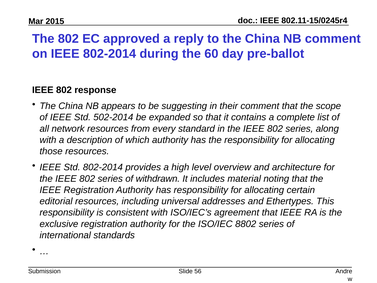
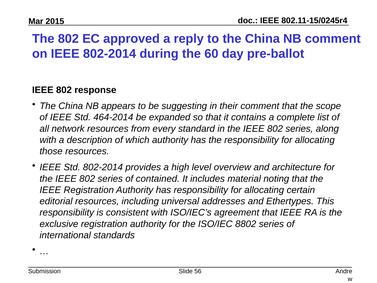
502-2014: 502-2014 -> 464-2014
withdrawn: withdrawn -> contained
